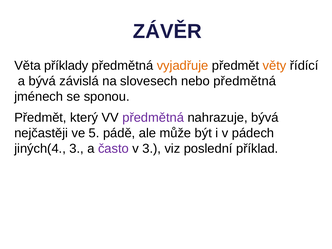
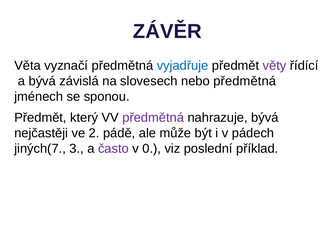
příklady: příklady -> vyznačí
vyjadřuje colour: orange -> blue
věty colour: orange -> purple
5: 5 -> 2
jiných(4: jiných(4 -> jiných(7
v 3: 3 -> 0
